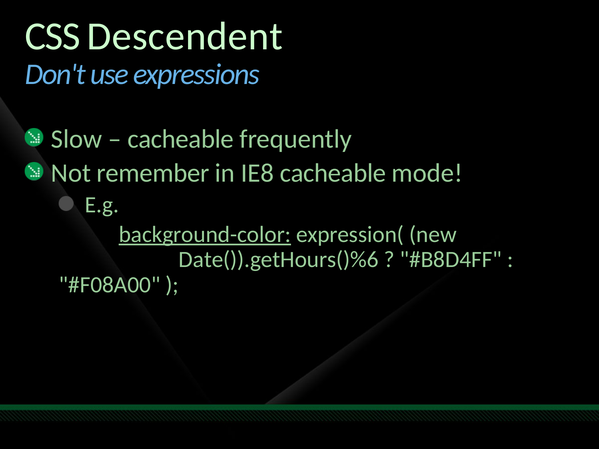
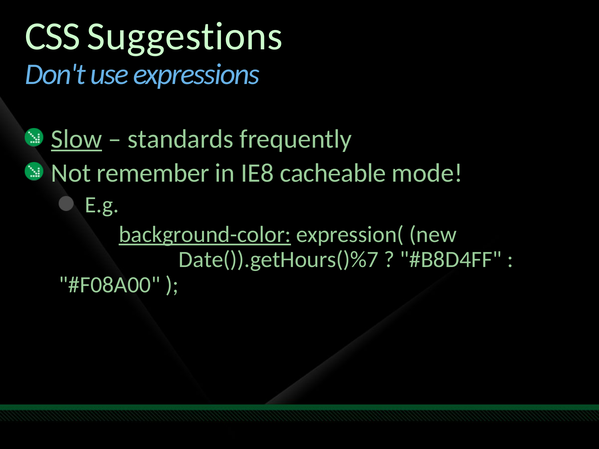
Descendent: Descendent -> Suggestions
Slow underline: none -> present
cacheable at (181, 139): cacheable -> standards
Date()).getHours()%6: Date()).getHours()%6 -> Date()).getHours()%7
